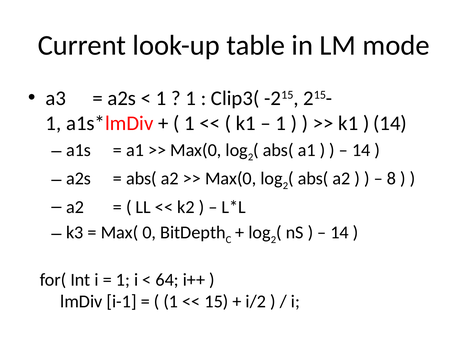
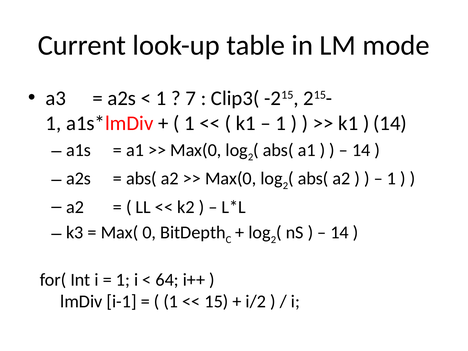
1 at (191, 98): 1 -> 7
8 at (392, 179): 8 -> 1
